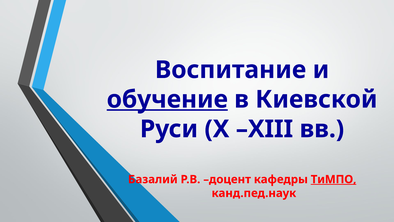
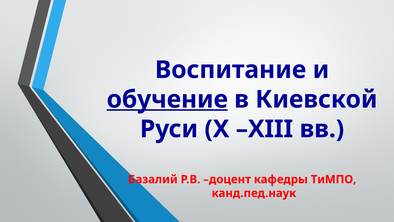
ТиМПО underline: present -> none
